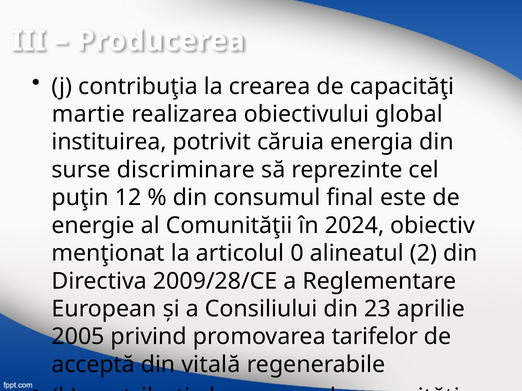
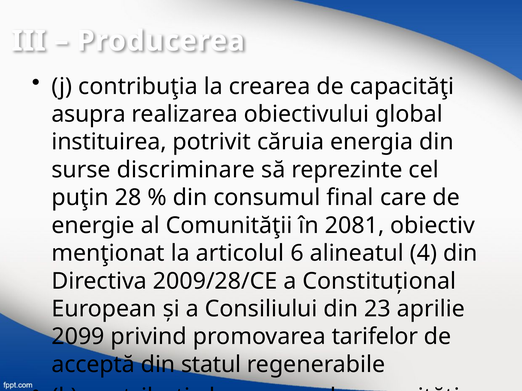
martie: martie -> asupra
12: 12 -> 28
este: este -> care
2024: 2024 -> 2081
0: 0 -> 6
2: 2 -> 4
Reglementare: Reglementare -> Constituţional
2005: 2005 -> 2099
vitală: vitală -> statul
